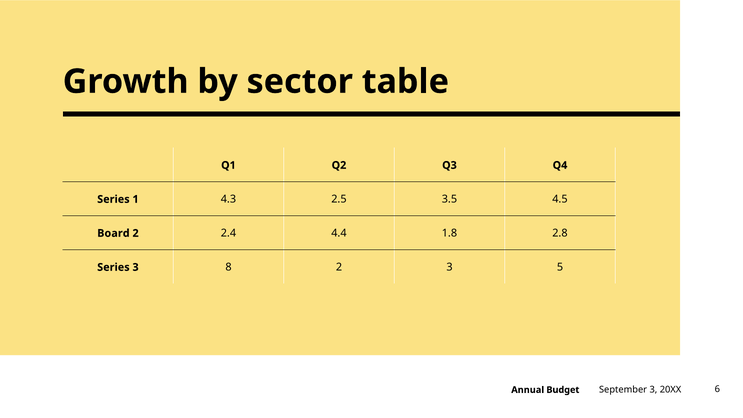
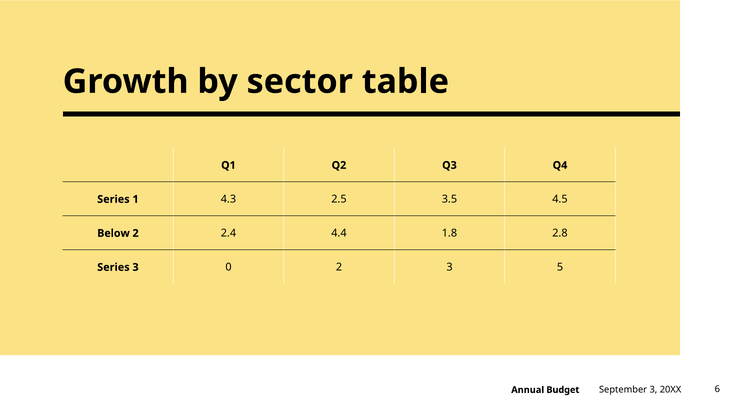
Board: Board -> Below
8: 8 -> 0
